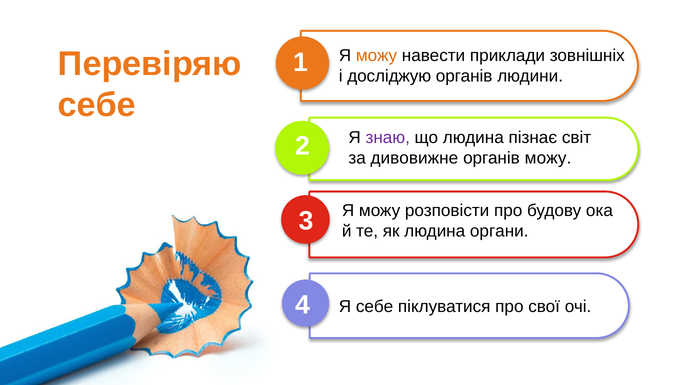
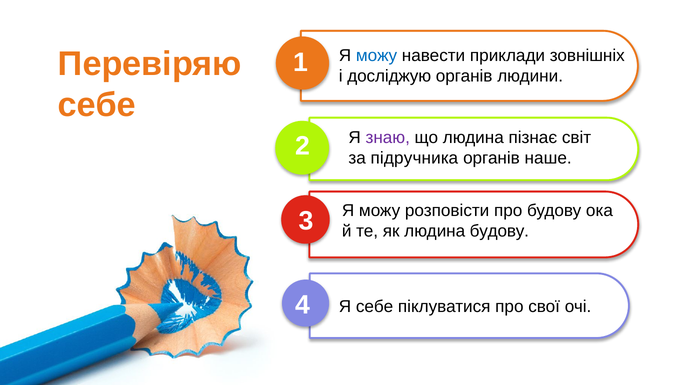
можу at (376, 56) colour: orange -> blue
дивовижне: дивовижне -> підручника
органів можу: можу -> наше
людина органи: органи -> будову
